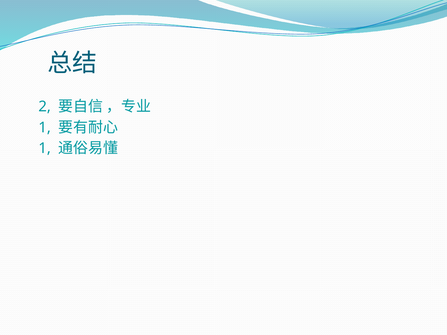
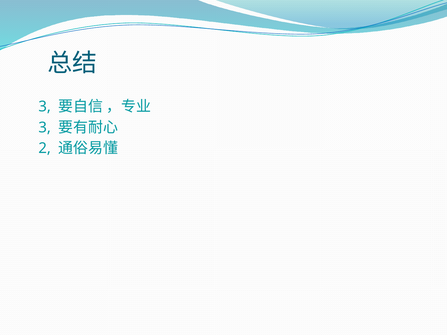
2 at (45, 107): 2 -> 3
1 at (45, 128): 1 -> 3
1 at (45, 149): 1 -> 2
